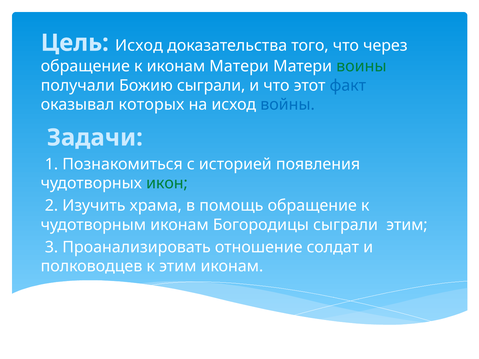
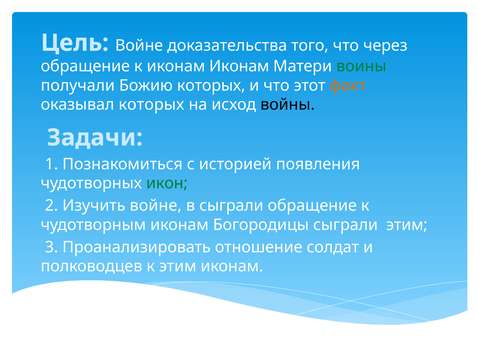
Цель Исход: Исход -> Войне
иконам Матери: Матери -> Иконам
Божию сыграли: сыграли -> которых
факт colour: blue -> orange
войны colour: blue -> black
Изучить храма: храма -> войне
в помощь: помощь -> сыграли
